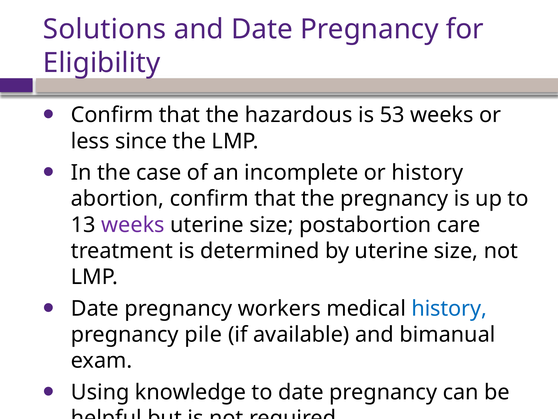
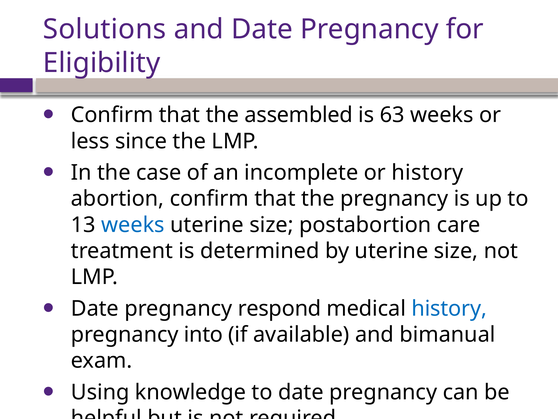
hazardous: hazardous -> assembled
53: 53 -> 63
weeks at (133, 225) colour: purple -> blue
workers: workers -> respond
pile: pile -> into
